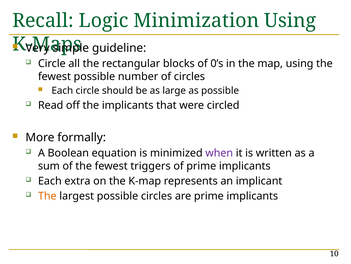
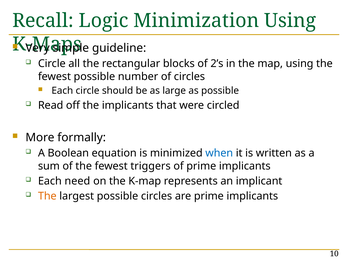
0’s: 0’s -> 2’s
when colour: purple -> blue
extra: extra -> need
